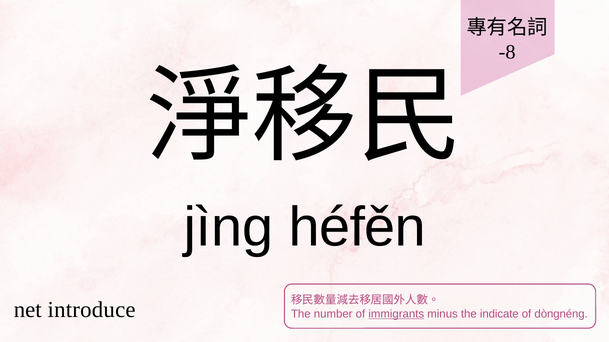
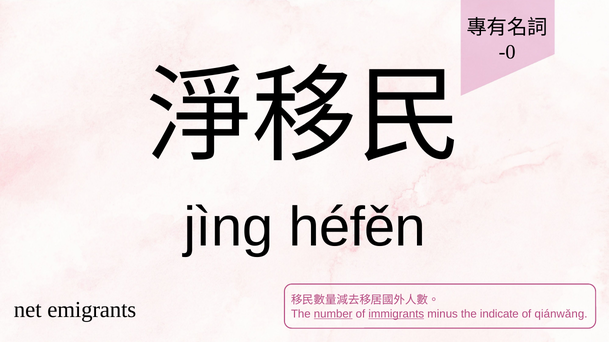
-8: -8 -> -0
introduce: introduce -> emigrants
number underline: none -> present
dòngnéng: dòngnéng -> qiánwǎng
